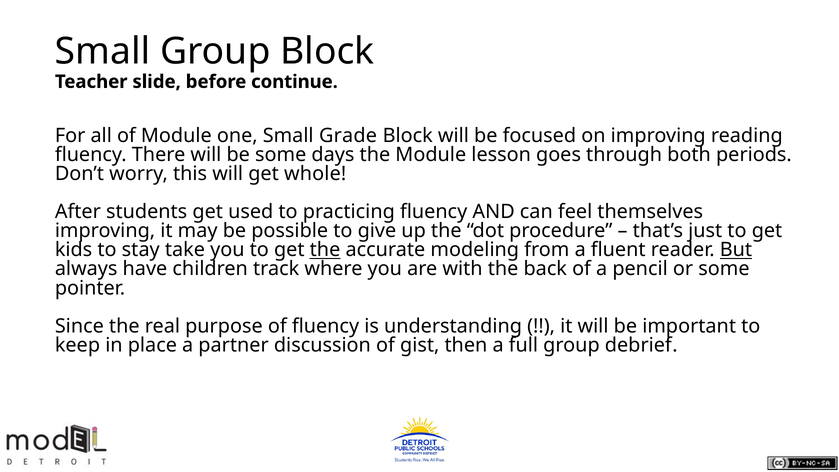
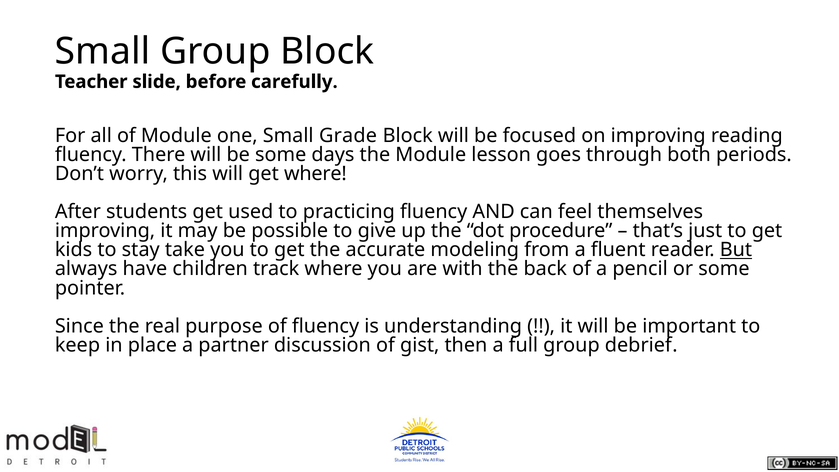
continue: continue -> carefully
get whole: whole -> where
the at (325, 250) underline: present -> none
